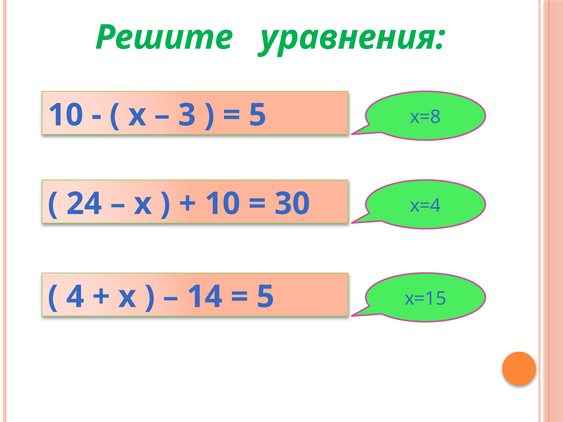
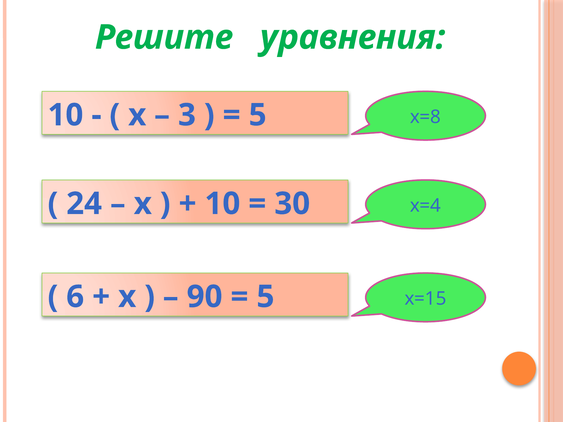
4: 4 -> 6
14: 14 -> 90
